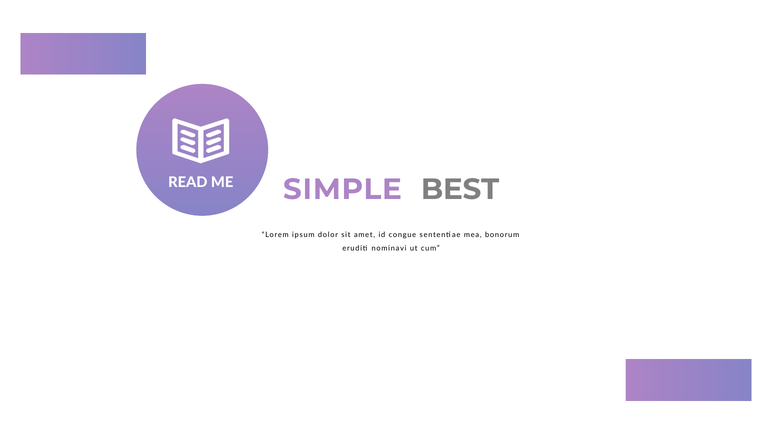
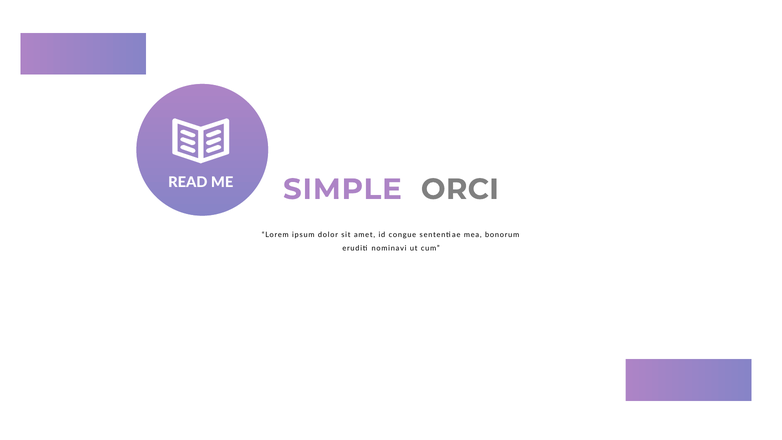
BEST: BEST -> ORCI
